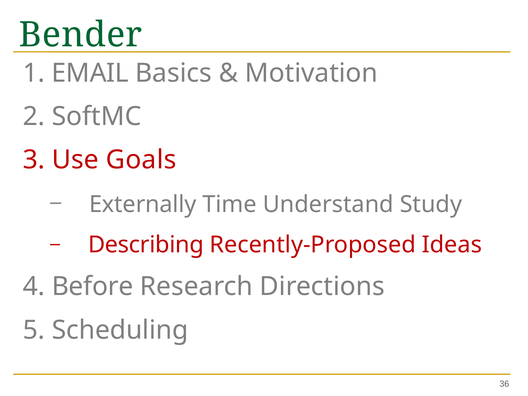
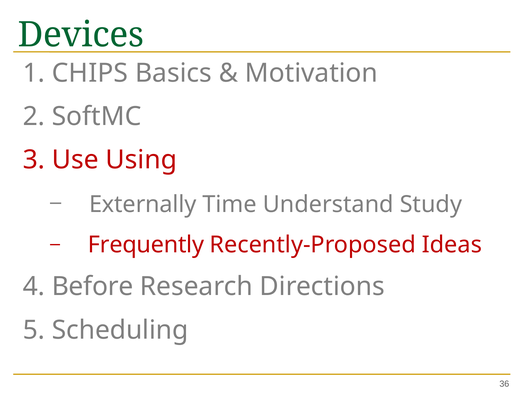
Bender: Bender -> Devices
EMAIL: EMAIL -> CHIPS
Goals: Goals -> Using
Describing: Describing -> Frequently
